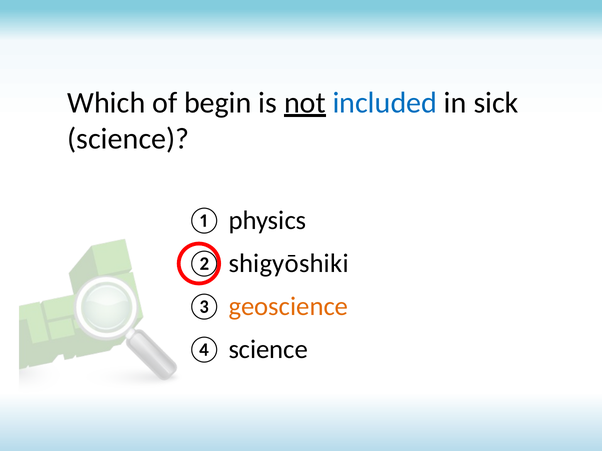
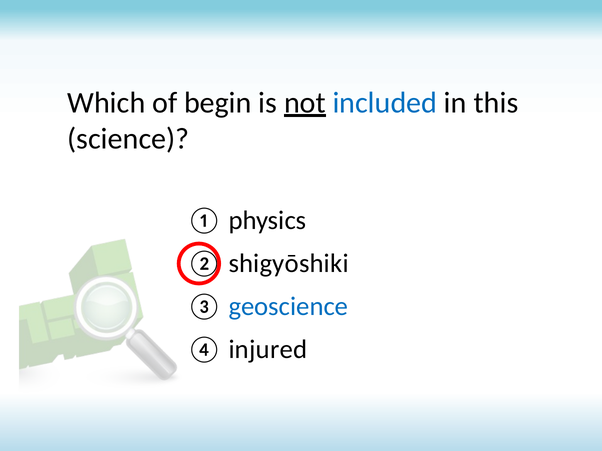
sick: sick -> this
geoscience colour: orange -> blue
④ science: science -> injured
